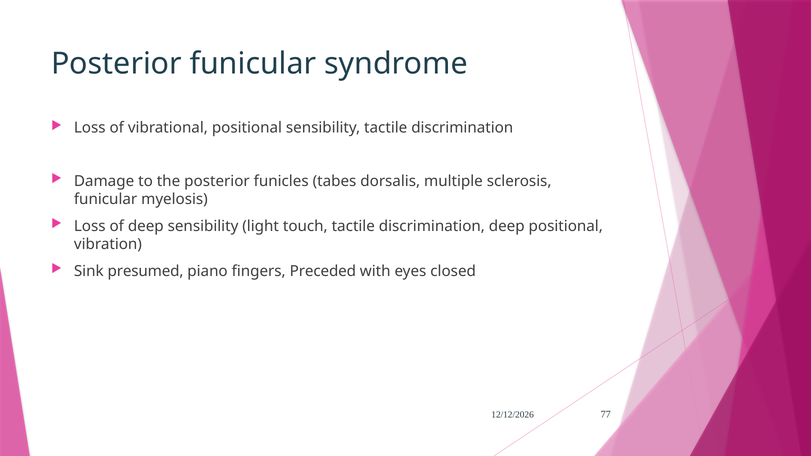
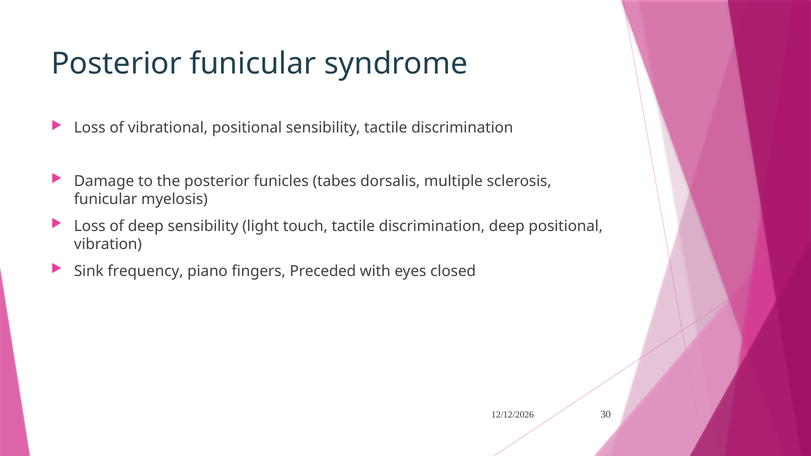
presumed: presumed -> frequency
77: 77 -> 30
